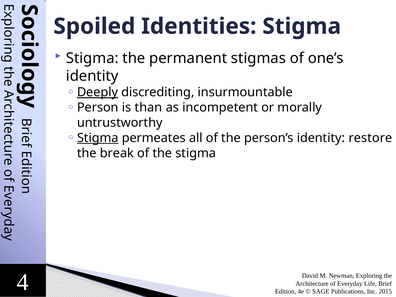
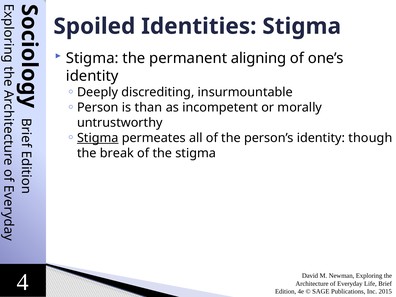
stigmas: stigmas -> aligning
Deeply underline: present -> none
restore: restore -> though
